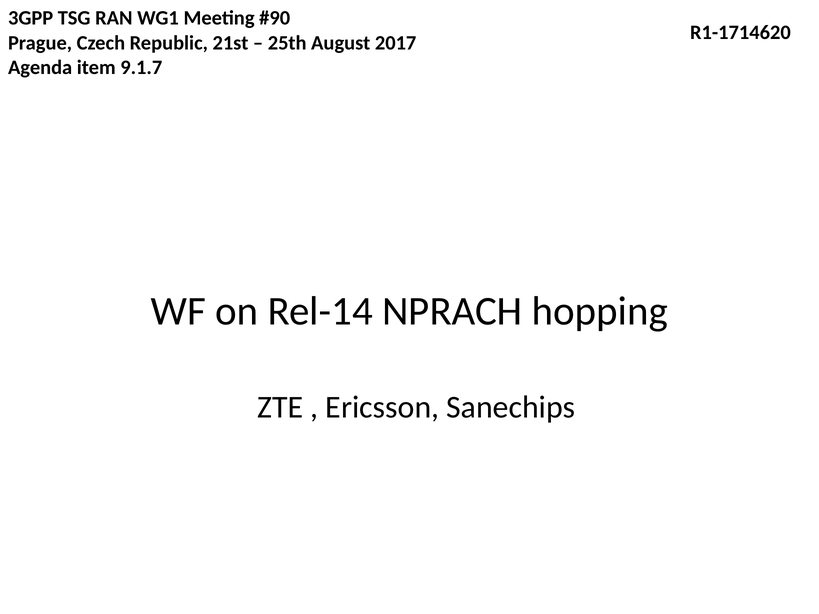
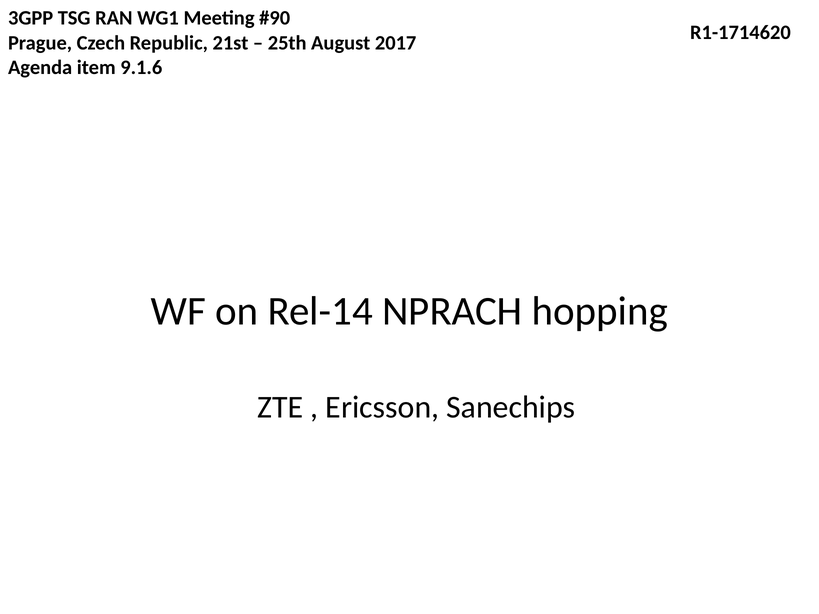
9.1.7: 9.1.7 -> 9.1.6
